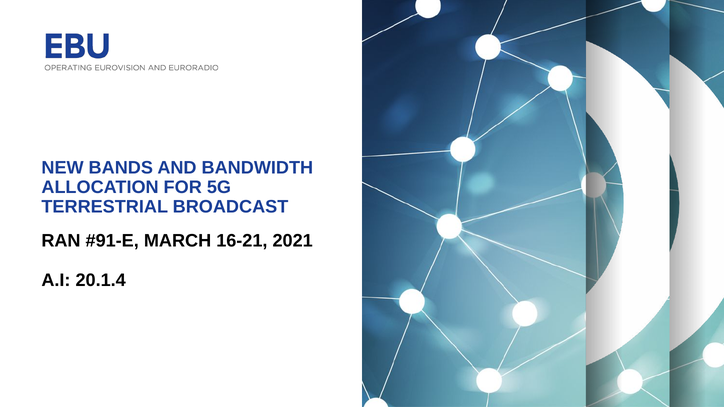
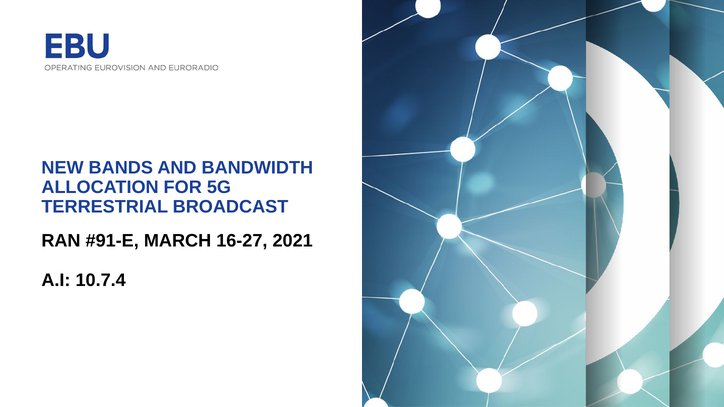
16-21: 16-21 -> 16-27
20.1.4: 20.1.4 -> 10.7.4
